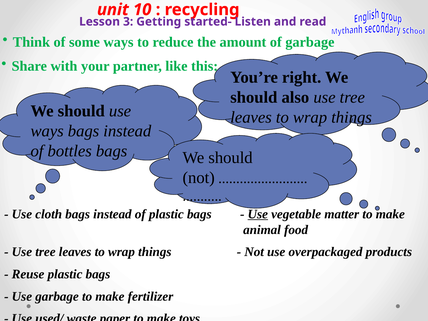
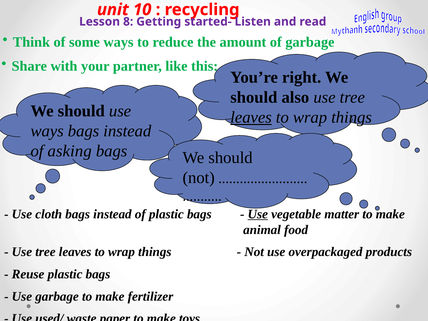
3: 3 -> 8
leaves at (251, 117) underline: none -> present
bottles: bottles -> asking
